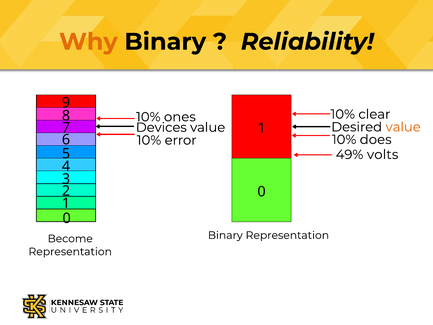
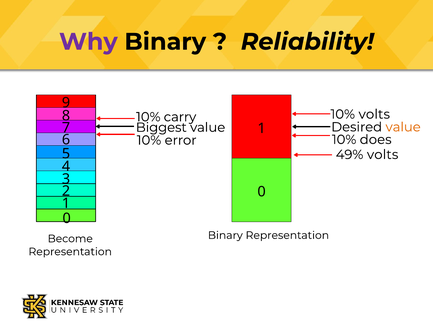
Why colour: orange -> purple
10% clear: clear -> volts
ones: ones -> carry
Devices: Devices -> Biggest
